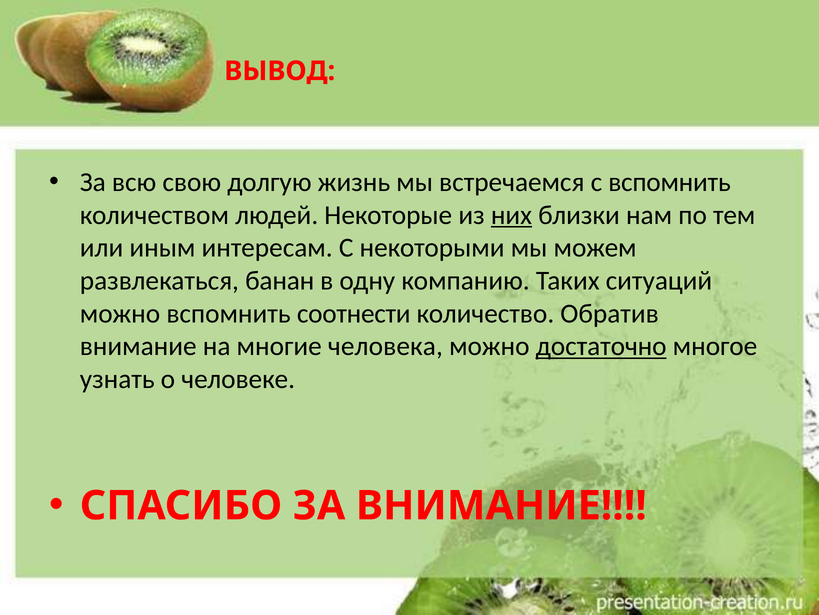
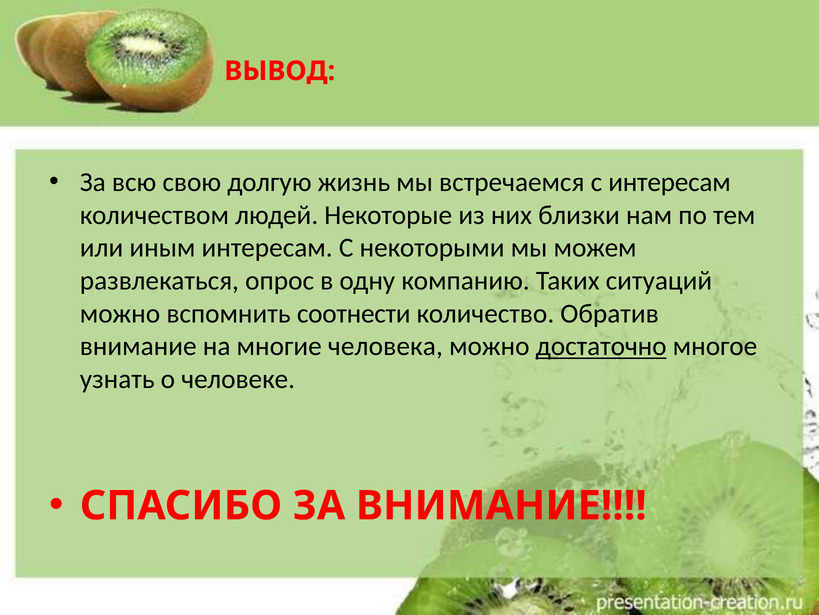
с вспомнить: вспомнить -> интересам
них underline: present -> none
банан: банан -> опрос
